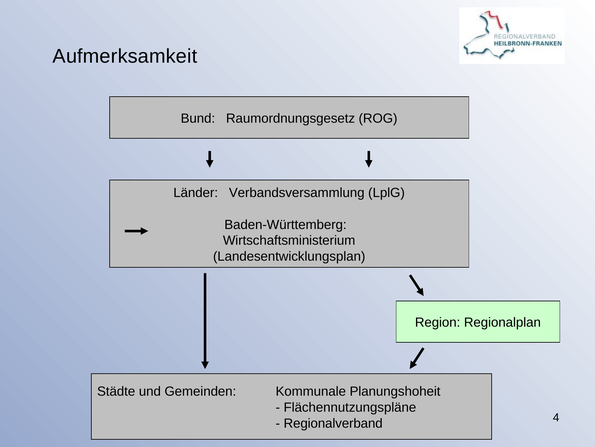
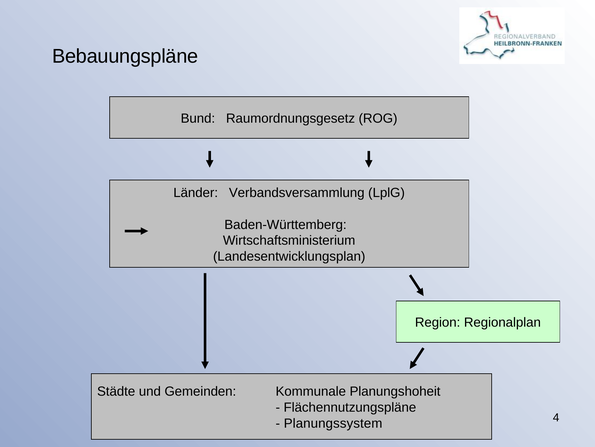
Aufmerksamkeit: Aufmerksamkeit -> Bebauungspläne
Regionalverband: Regionalverband -> Planungssystem
